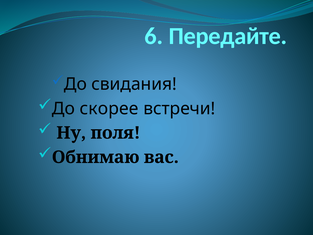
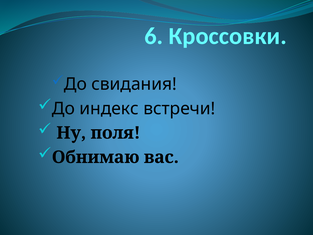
Передайте: Передайте -> Кроссовки
скорее: скорее -> индекс
